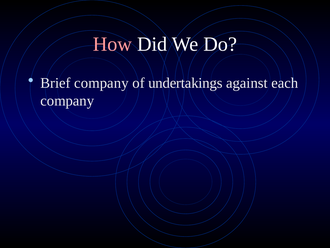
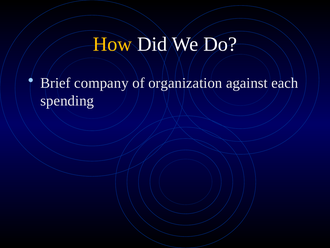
How colour: pink -> yellow
undertakings: undertakings -> organization
company at (67, 101): company -> spending
